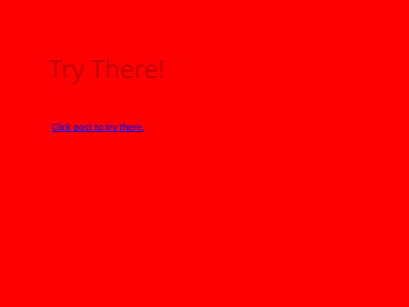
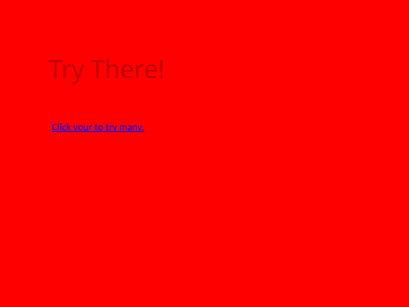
post: post -> your
to try there: there -> many
